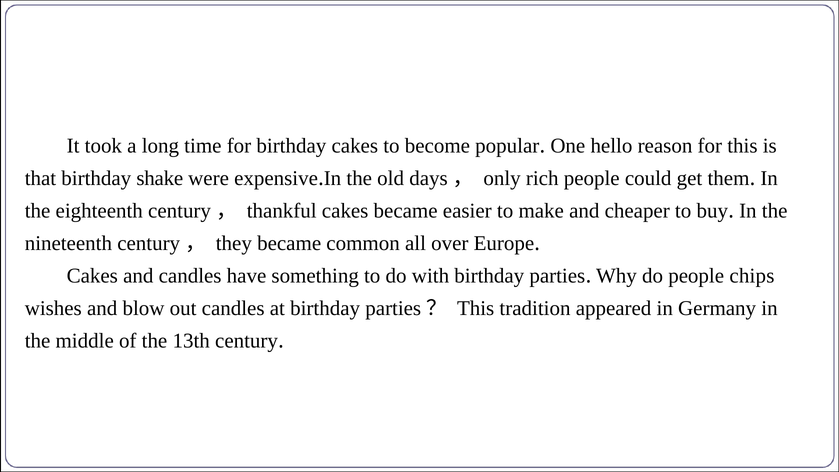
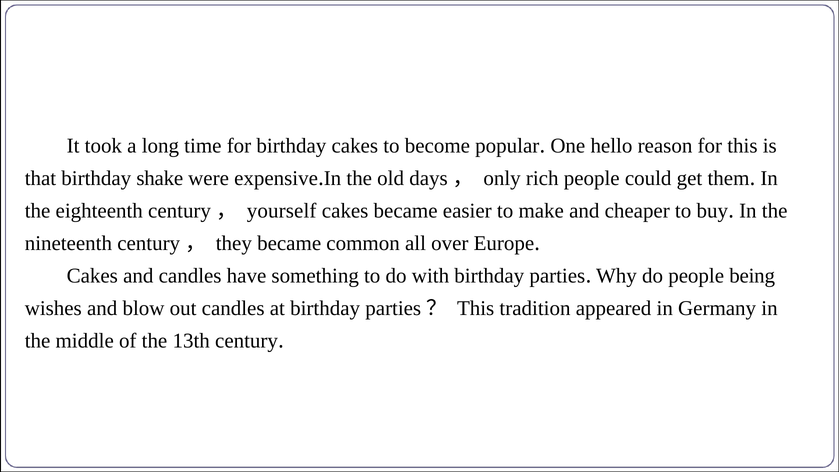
thankful: thankful -> yourself
chips: chips -> being
